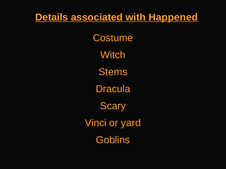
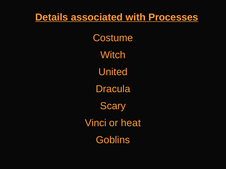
Happened: Happened -> Processes
Stems: Stems -> United
yard: yard -> heat
